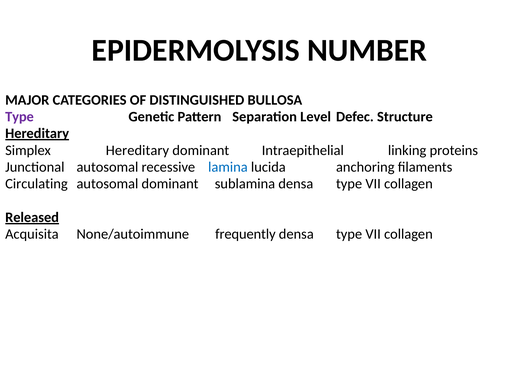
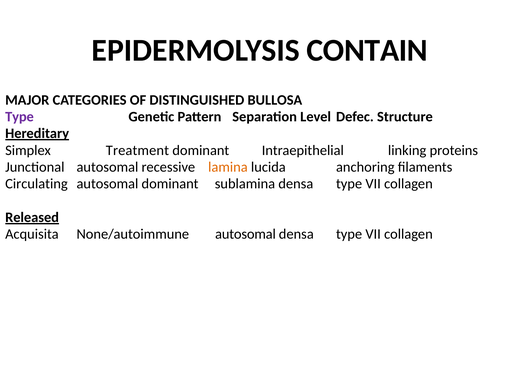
NUMBER: NUMBER -> CONTAIN
Simplex Hereditary: Hereditary -> Treatment
lamina colour: blue -> orange
None/autoimmune frequently: frequently -> autosomal
